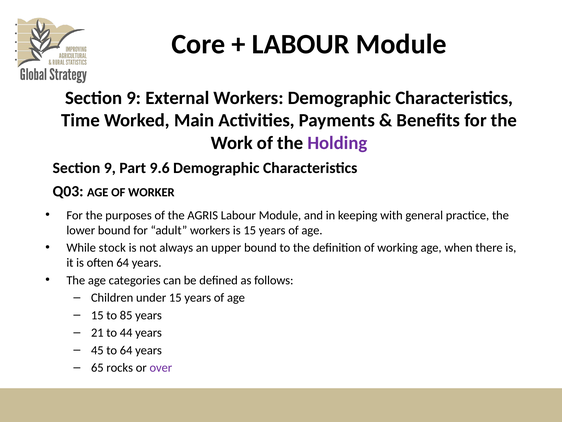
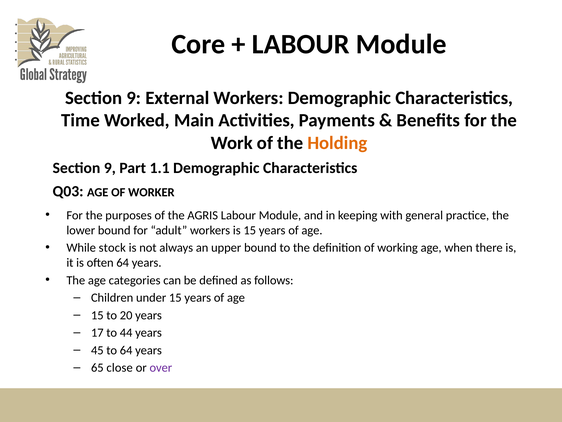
Holding colour: purple -> orange
9.6: 9.6 -> 1.1
85: 85 -> 20
21: 21 -> 17
rocks: rocks -> close
